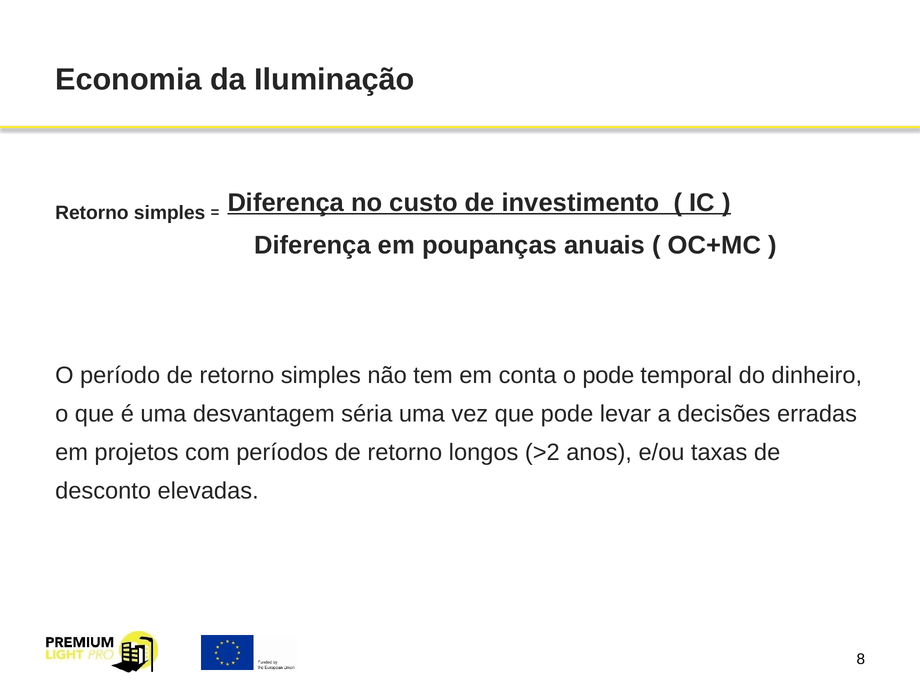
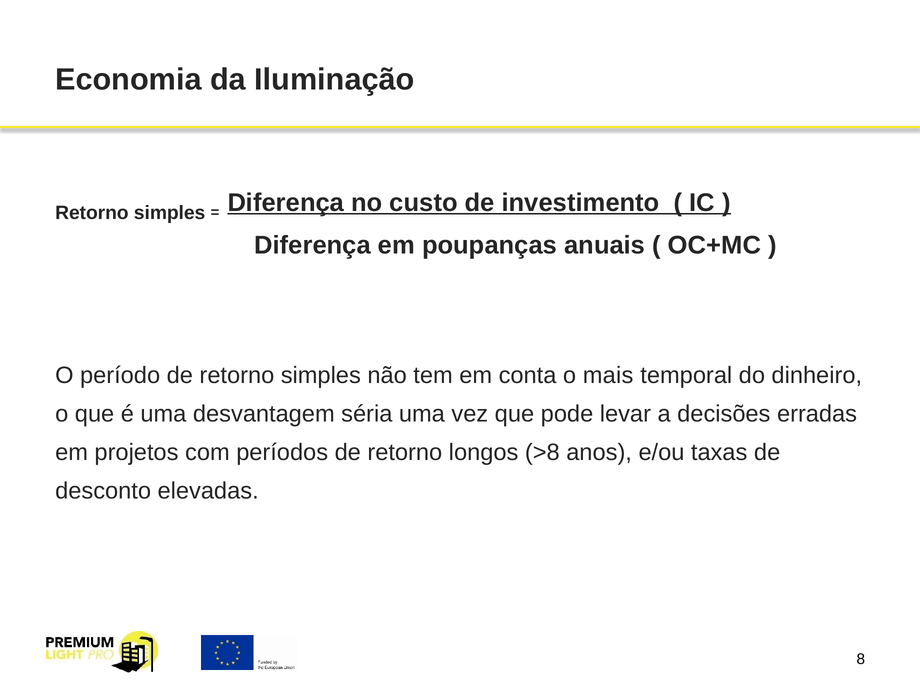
o pode: pode -> mais
>2: >2 -> >8
